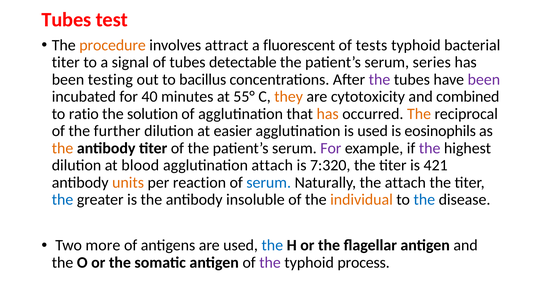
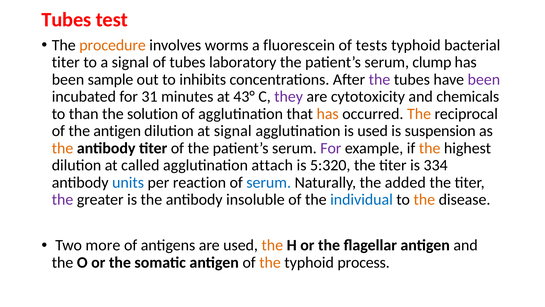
attract: attract -> worms
fluorescent: fluorescent -> fluorescein
detectable: detectable -> laboratory
series: series -> clump
testing: testing -> sample
bacillus: bacillus -> inhibits
40: 40 -> 31
55°: 55° -> 43°
they colour: orange -> purple
combined: combined -> chemicals
ratio: ratio -> than
the further: further -> antigen
at easier: easier -> signal
eosinophils: eosinophils -> suspension
the at (430, 148) colour: purple -> orange
blood: blood -> called
7:320: 7:320 -> 5:320
421: 421 -> 334
units colour: orange -> blue
the attach: attach -> added
the at (63, 199) colour: blue -> purple
individual colour: orange -> blue
the at (424, 199) colour: blue -> orange
the at (272, 245) colour: blue -> orange
the at (270, 262) colour: purple -> orange
